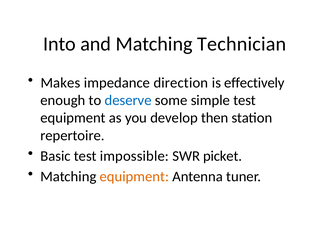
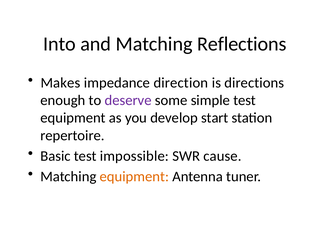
Technician: Technician -> Reflections
effectively: effectively -> directions
deserve colour: blue -> purple
then: then -> start
picket: picket -> cause
